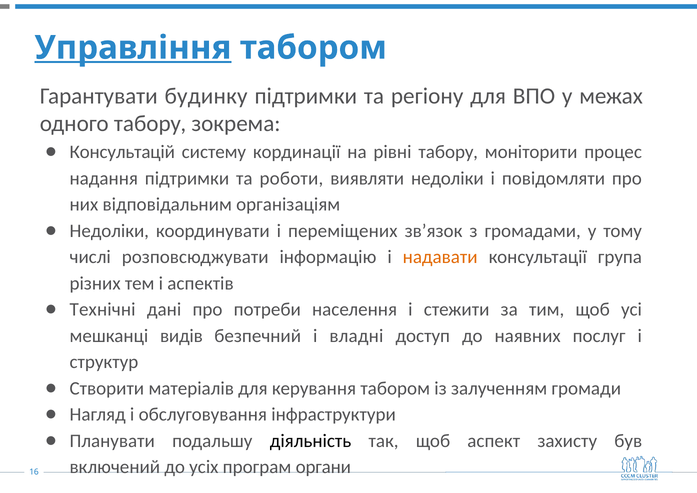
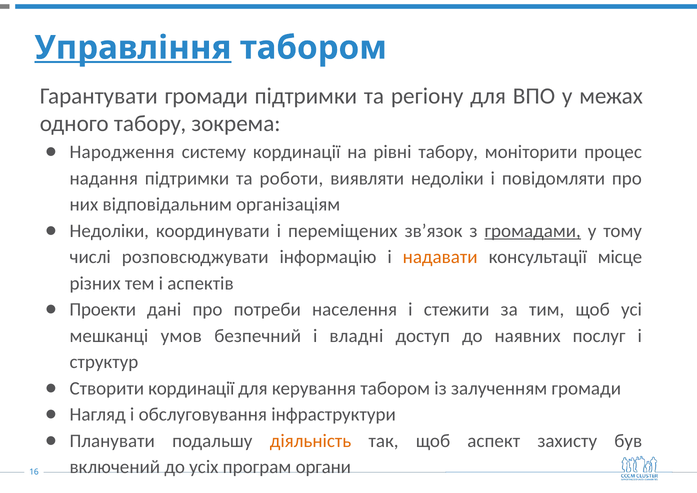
Гарантувати будинку: будинку -> громади
Консультацій: Консультацій -> Народження
громадами underline: none -> present
група: група -> місце
Технічні: Технічні -> Проекти
видів: видів -> умов
Створити матеріалів: матеріалів -> кординації
діяльність colour: black -> orange
